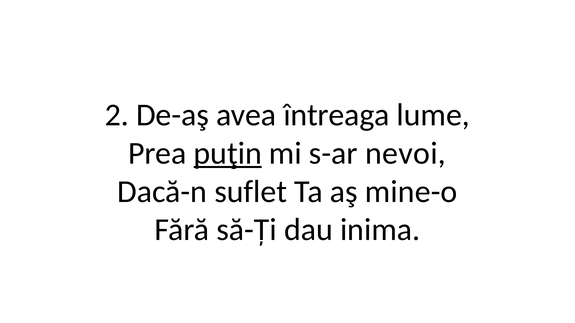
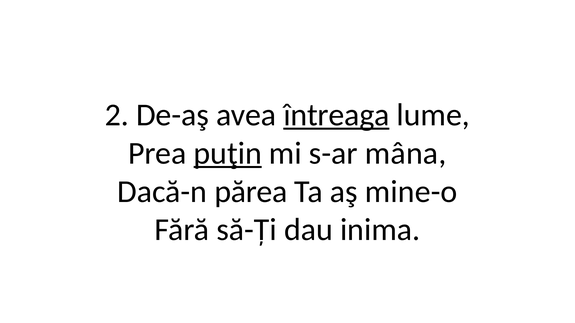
întreaga underline: none -> present
nevoi: nevoi -> mâna
suflet: suflet -> părea
